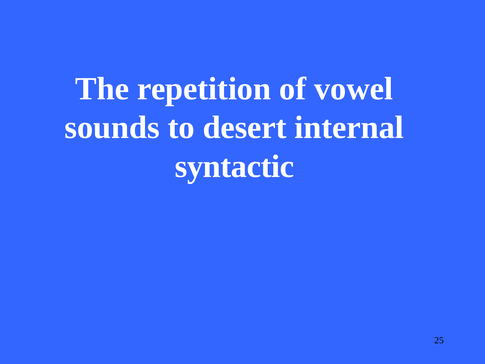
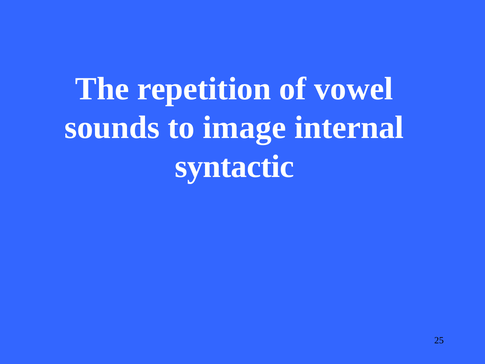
desert: desert -> image
